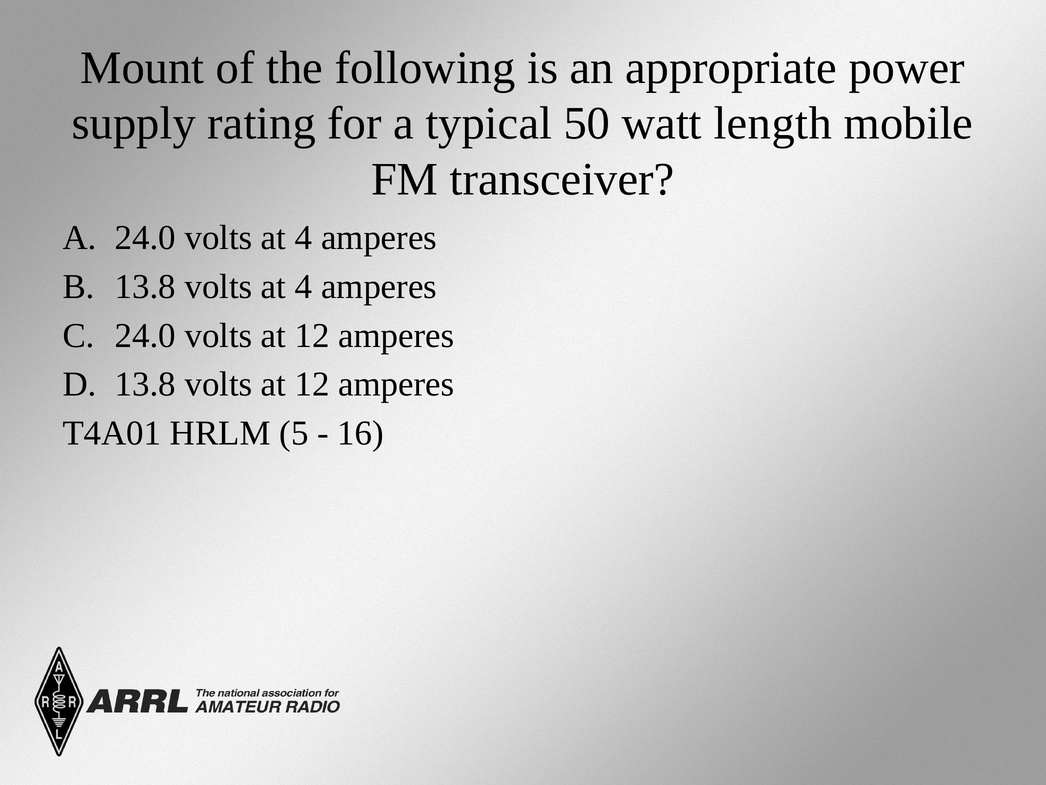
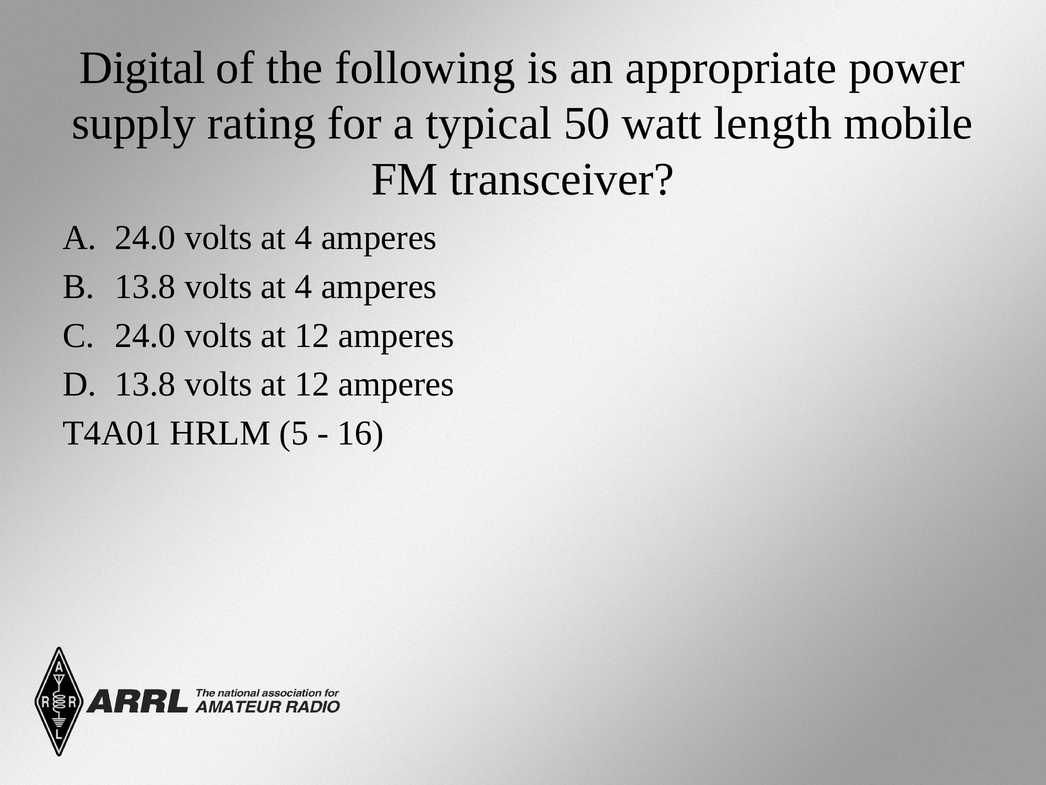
Mount: Mount -> Digital
